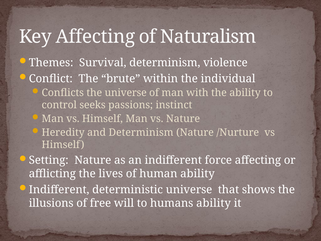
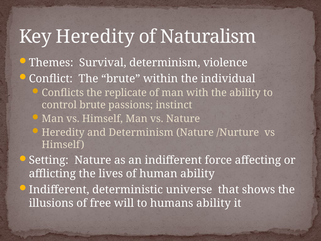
Key Affecting: Affecting -> Heredity
the universe: universe -> replicate
control seeks: seeks -> brute
